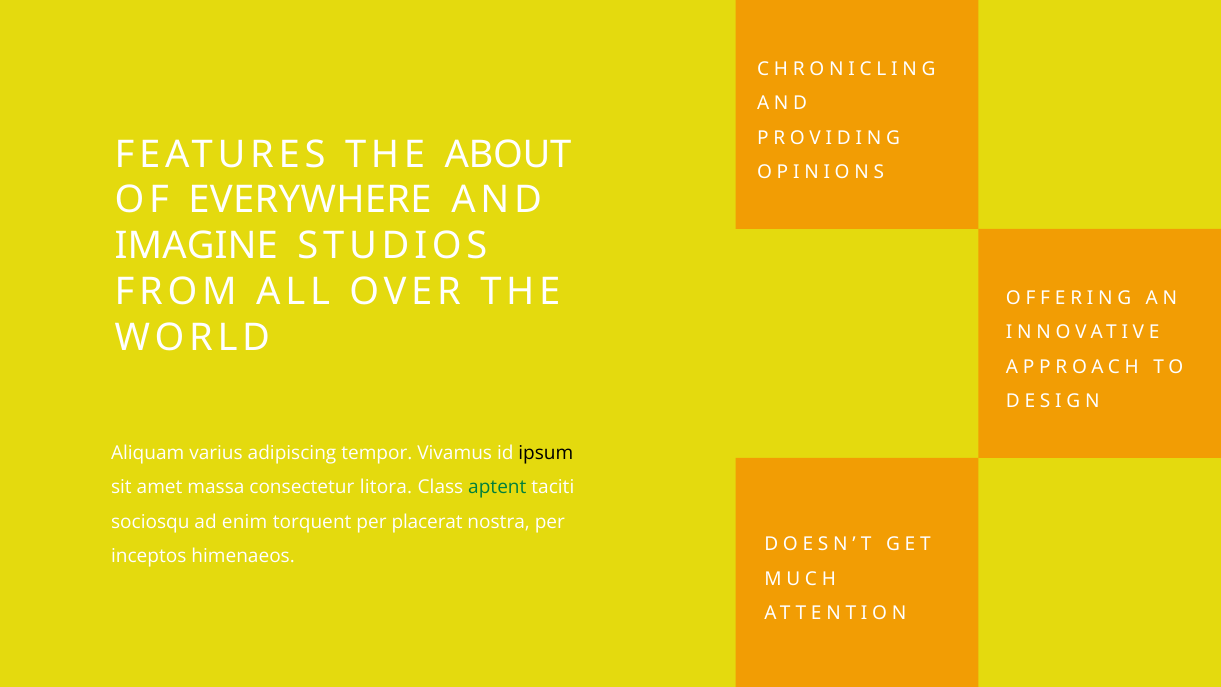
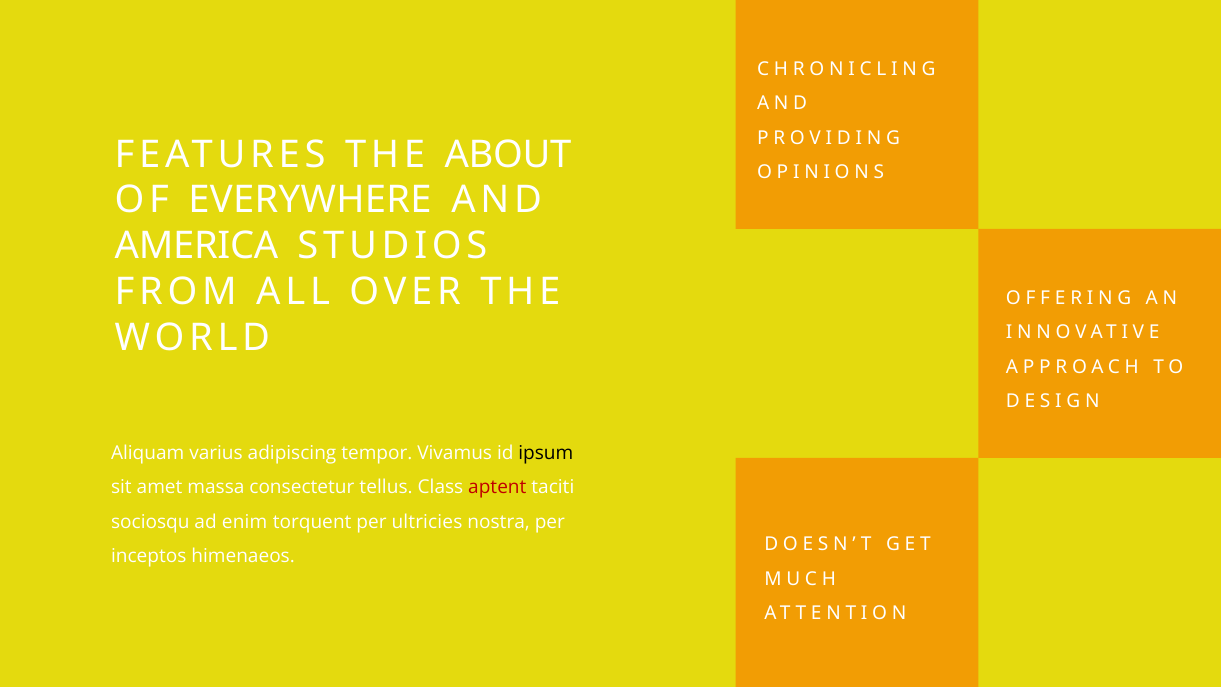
IMAGINE: IMAGINE -> AMERICA
litora: litora -> tellus
aptent colour: green -> red
placerat: placerat -> ultricies
